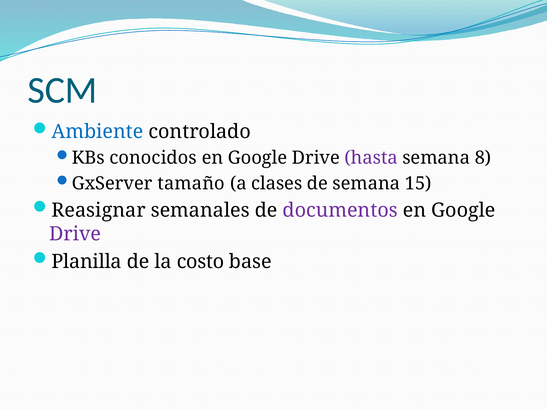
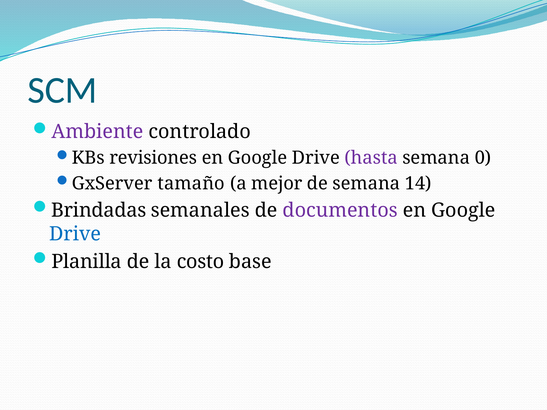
Ambiente colour: blue -> purple
conocidos: conocidos -> revisiones
8: 8 -> 0
clases: clases -> mejor
15: 15 -> 14
Reasignar: Reasignar -> Brindadas
Drive at (75, 234) colour: purple -> blue
